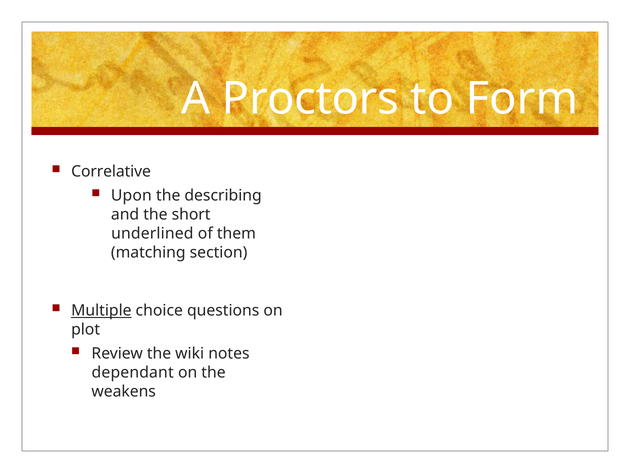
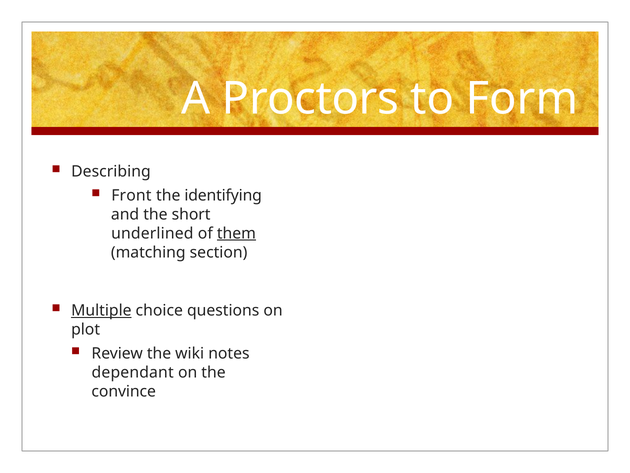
Correlative: Correlative -> Describing
Upon: Upon -> Front
describing: describing -> identifying
them underline: none -> present
weakens: weakens -> convince
